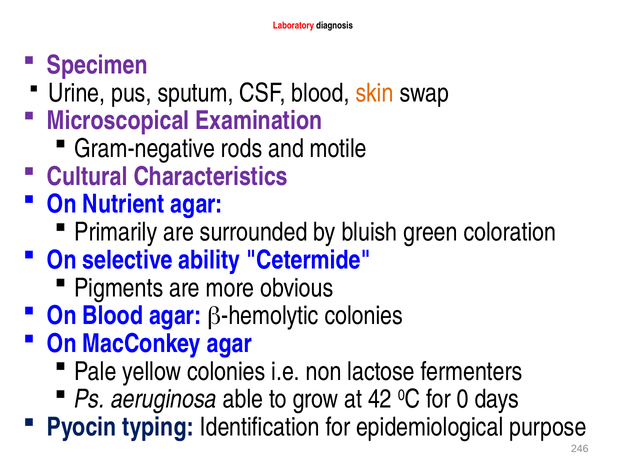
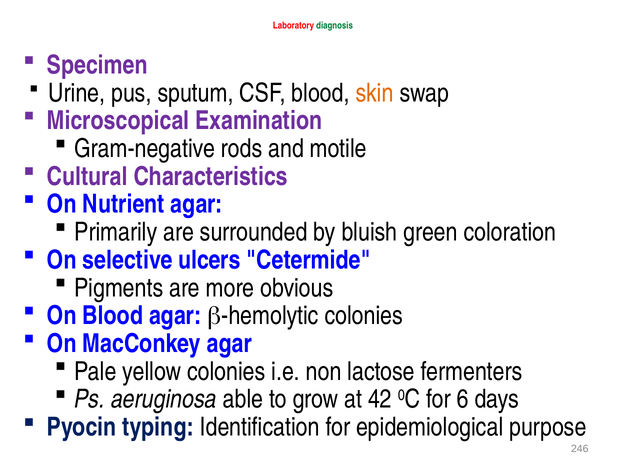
diagnosis colour: black -> green
ability: ability -> ulcers
0: 0 -> 6
